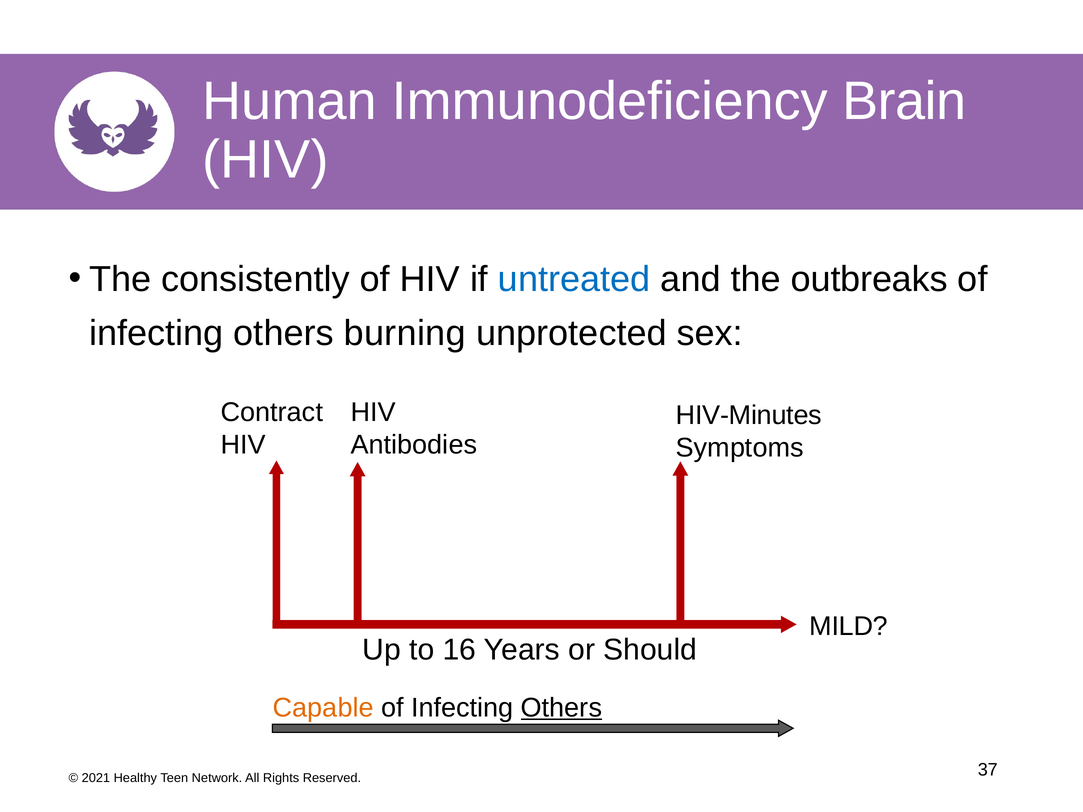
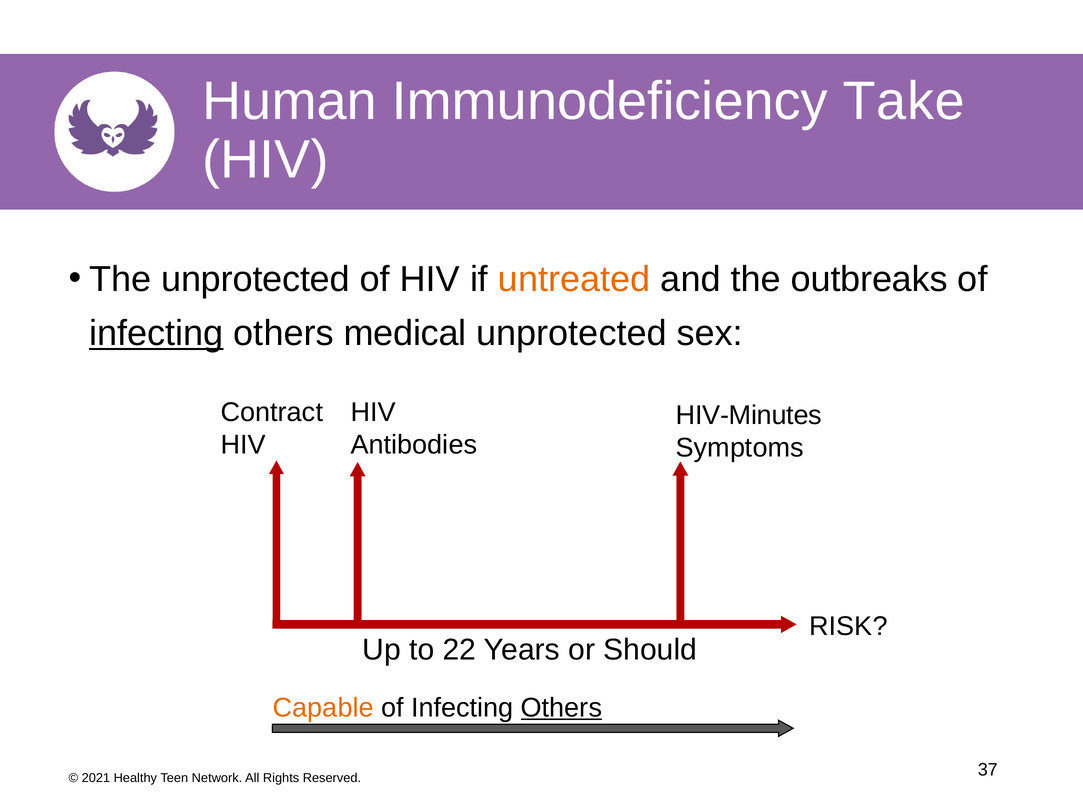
Brain: Brain -> Take
The consistently: consistently -> unprotected
untreated colour: blue -> orange
infecting at (156, 334) underline: none -> present
burning: burning -> medical
MILD: MILD -> RISK
16: 16 -> 22
